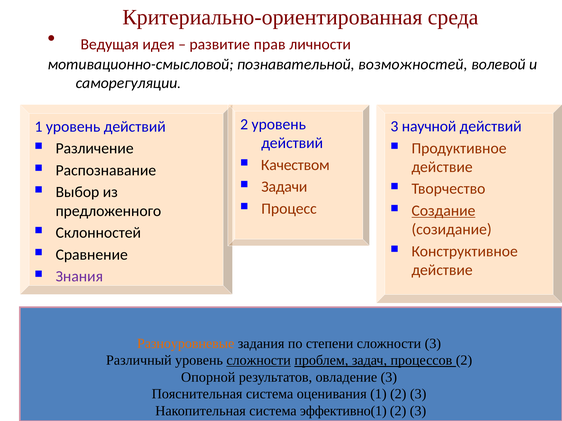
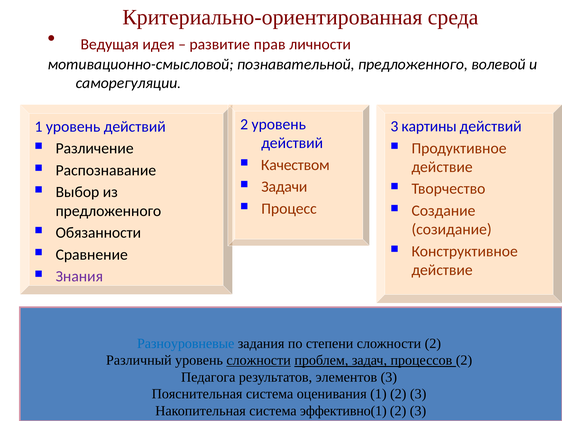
познавательной возможностей: возможностей -> предложенного
научной: научной -> картины
Создание underline: present -> none
Склонностей: Склонностей -> Обязанности
Разноуровневые colour: orange -> blue
сложности 3: 3 -> 2
Опорной: Опорной -> Педагога
овладение: овладение -> элементов
